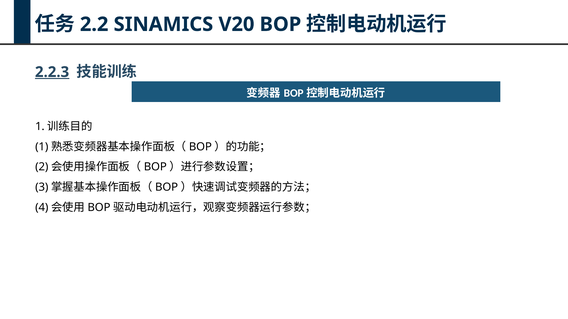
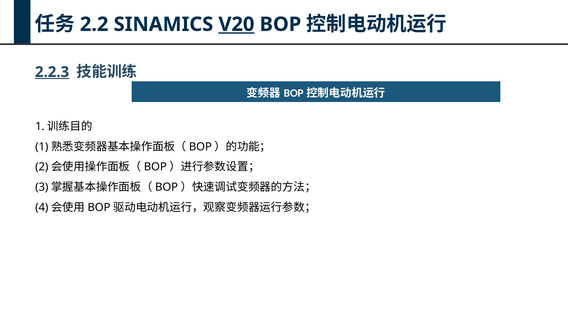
V20 underline: none -> present
